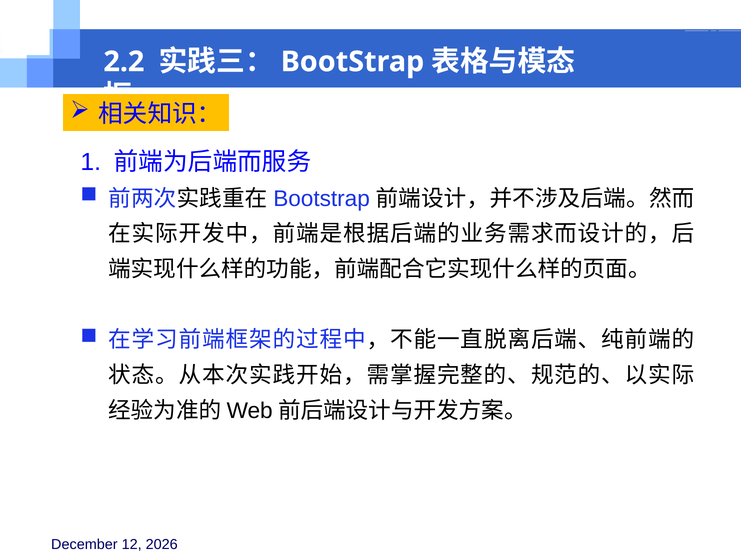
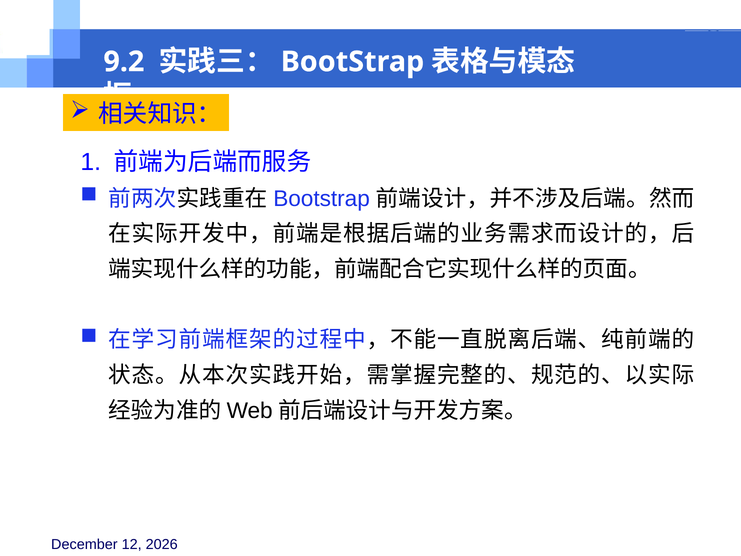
2.2: 2.2 -> 9.2
